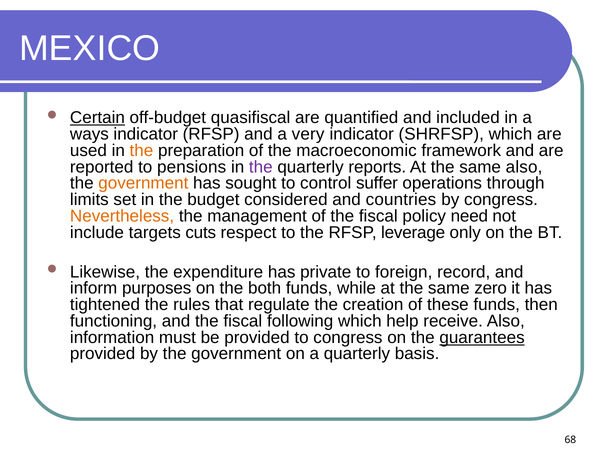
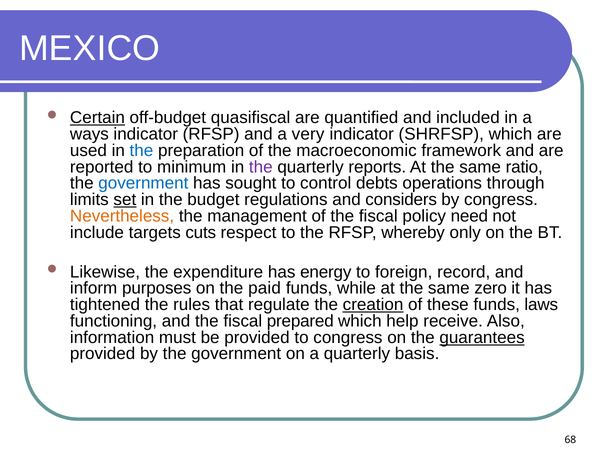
the at (141, 151) colour: orange -> blue
pensions: pensions -> minimum
same also: also -> ratio
government at (143, 183) colour: orange -> blue
suffer: suffer -> debts
set underline: none -> present
considered: considered -> regulations
countries: countries -> considers
leverage: leverage -> whereby
private: private -> energy
both: both -> paid
creation underline: none -> present
then: then -> laws
following: following -> prepared
